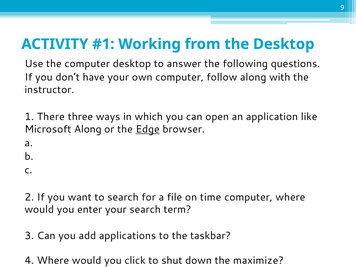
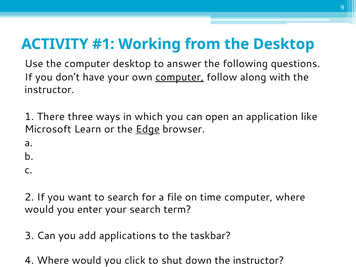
computer at (180, 77) underline: none -> present
Microsoft Along: Along -> Learn
down the maximize: maximize -> instructor
